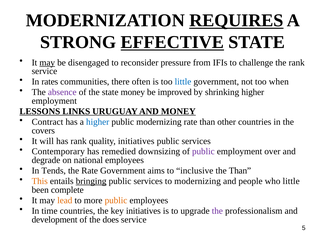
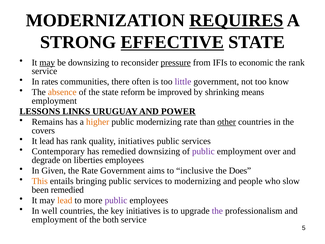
be disengaged: disengaged -> downsizing
pressure underline: none -> present
challenge: challenge -> economic
little at (183, 82) colour: blue -> purple
when: when -> know
absence colour: purple -> orange
state money: money -> reform
shrinking higher: higher -> means
AND MONEY: MONEY -> POWER
Contract: Contract -> Remains
higher at (98, 122) colour: blue -> orange
other underline: none -> present
It will: will -> lead
national: national -> liberties
Tends: Tends -> Given
the Than: Than -> Does
bringing underline: present -> none
who little: little -> slow
been complete: complete -> remedied
public at (116, 200) colour: orange -> purple
time: time -> well
development at (55, 219): development -> employment
does: does -> both
